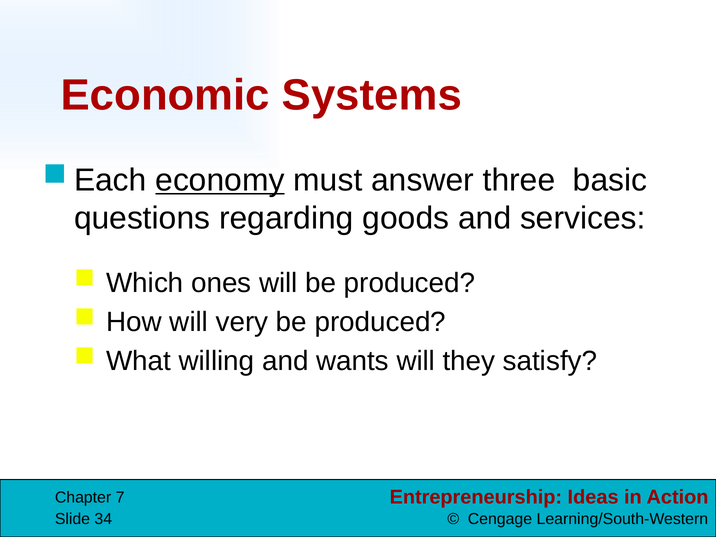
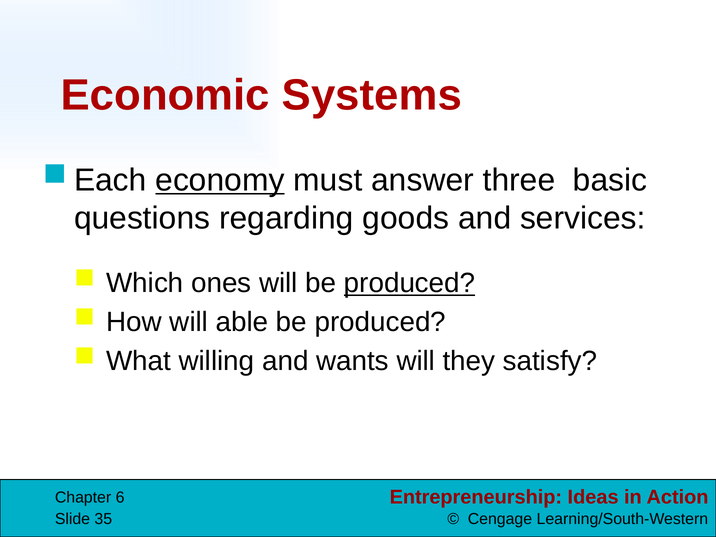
produced at (410, 283) underline: none -> present
very: very -> able
7: 7 -> 6
34: 34 -> 35
